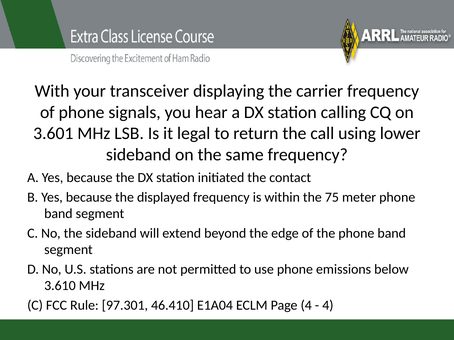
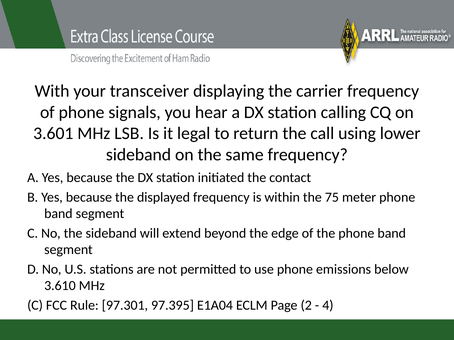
46.410: 46.410 -> 97.395
Page 4: 4 -> 2
